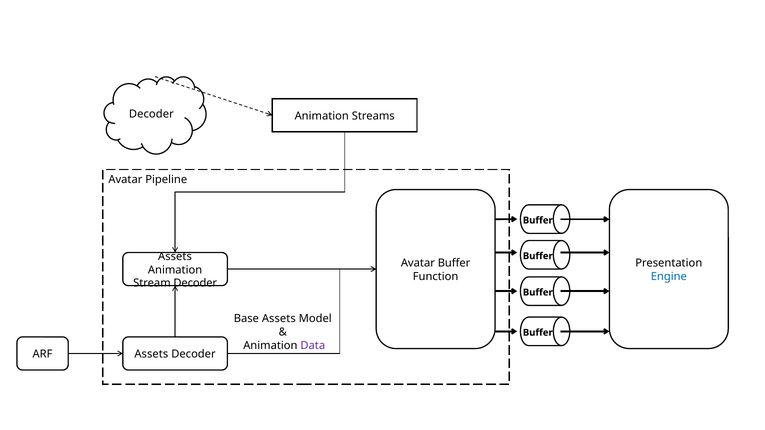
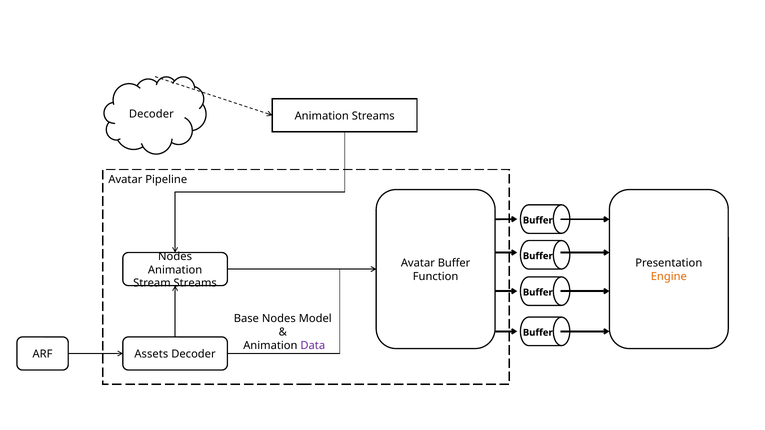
Assets at (175, 257): Assets -> Nodes
Engine colour: blue -> orange
Stream Decoder: Decoder -> Streams
Base Assets: Assets -> Nodes
